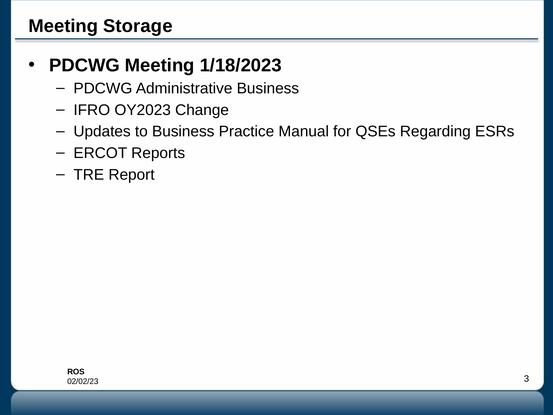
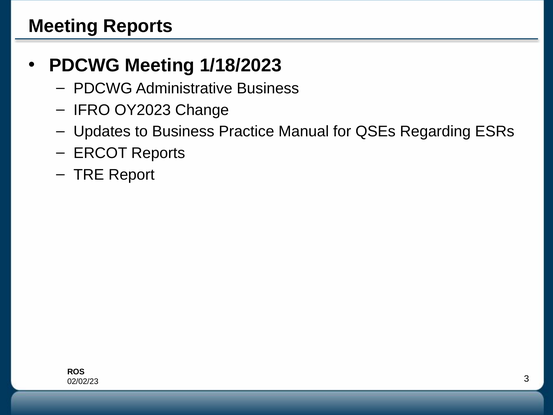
Meeting Storage: Storage -> Reports
